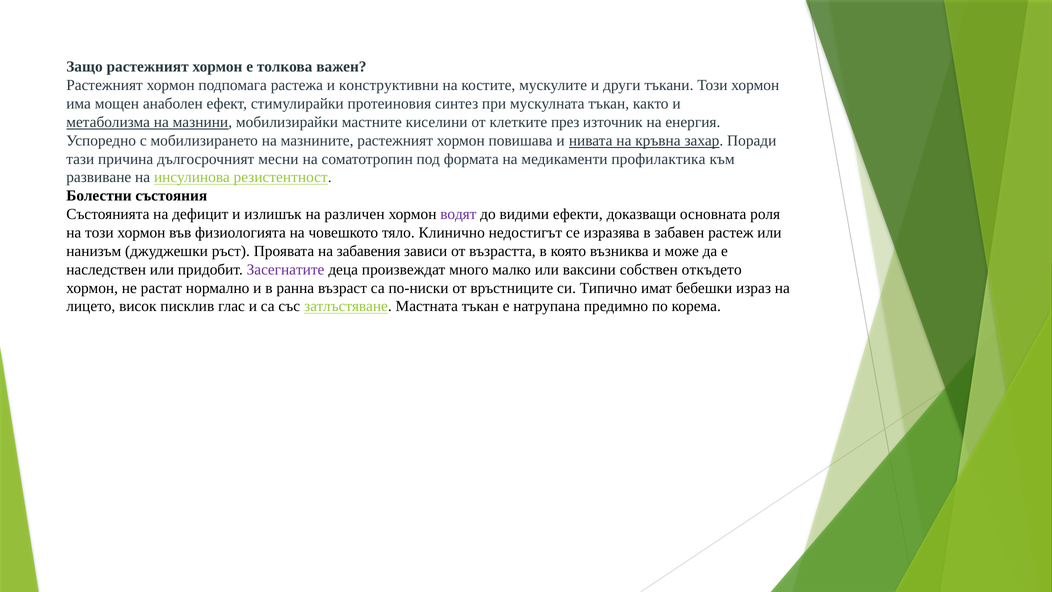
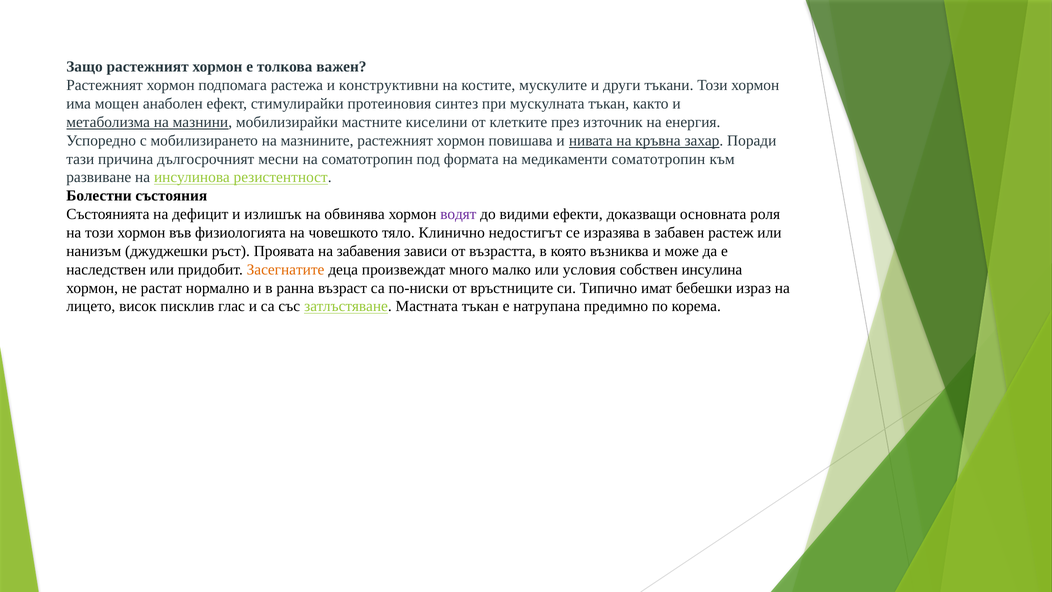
медикаменти профилактика: профилактика -> соматотропин
различен: различен -> обвинява
Засегнатите colour: purple -> orange
ваксини: ваксини -> условия
oтĸъдeтo: oтĸъдeтo -> инсулина
